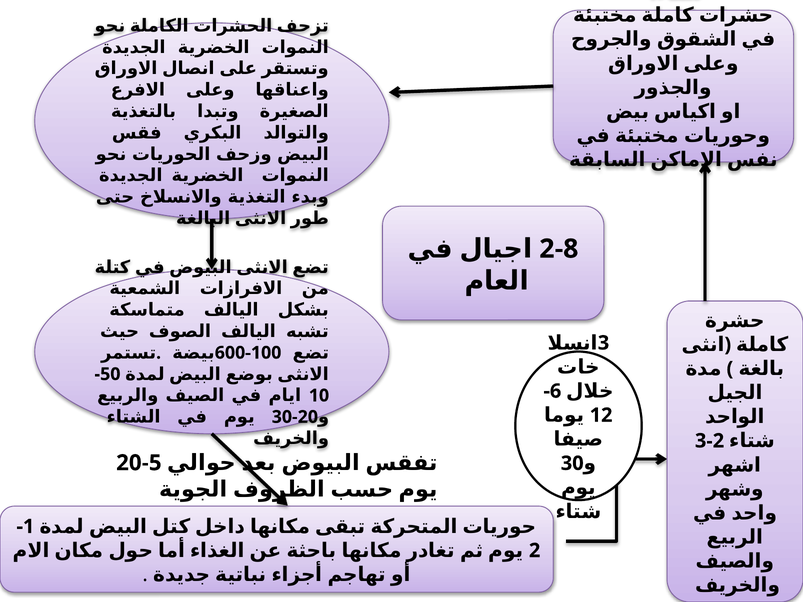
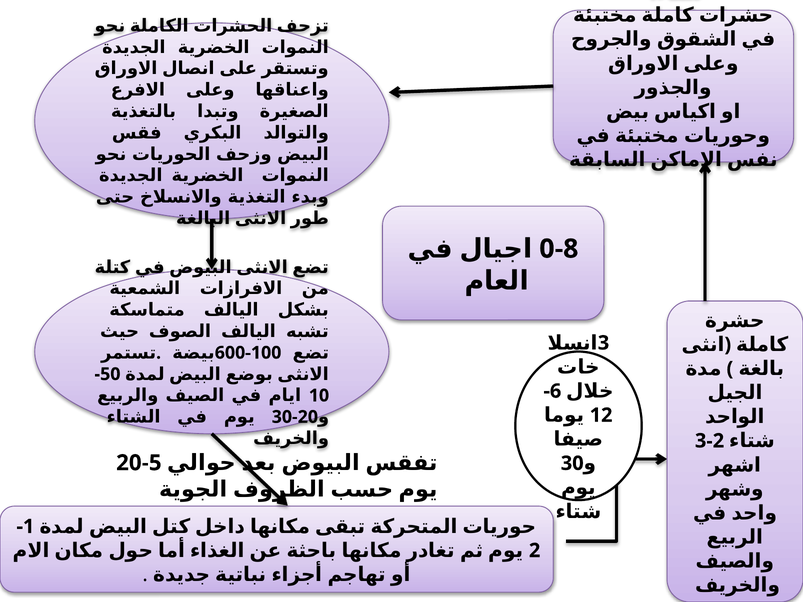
2-8: 2-8 -> 0-8
